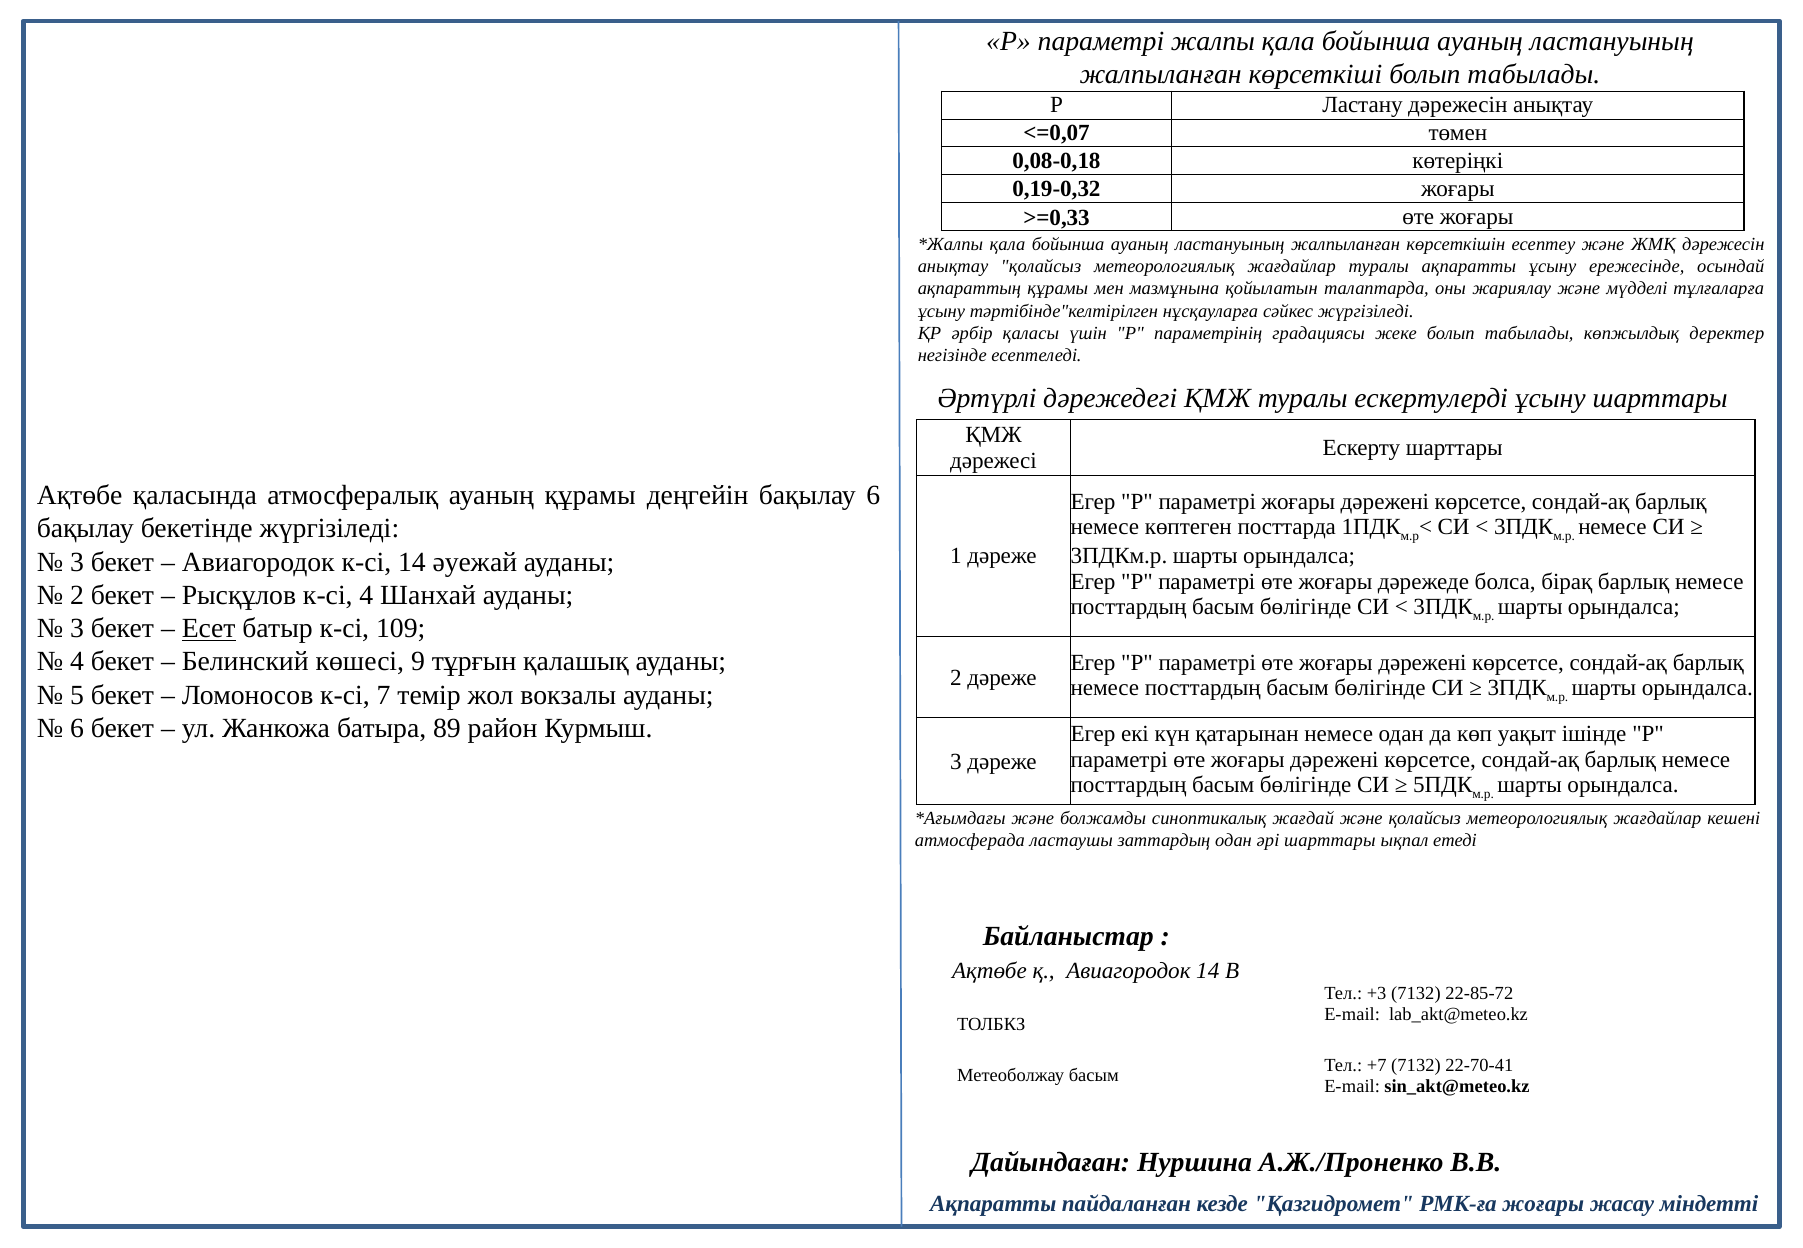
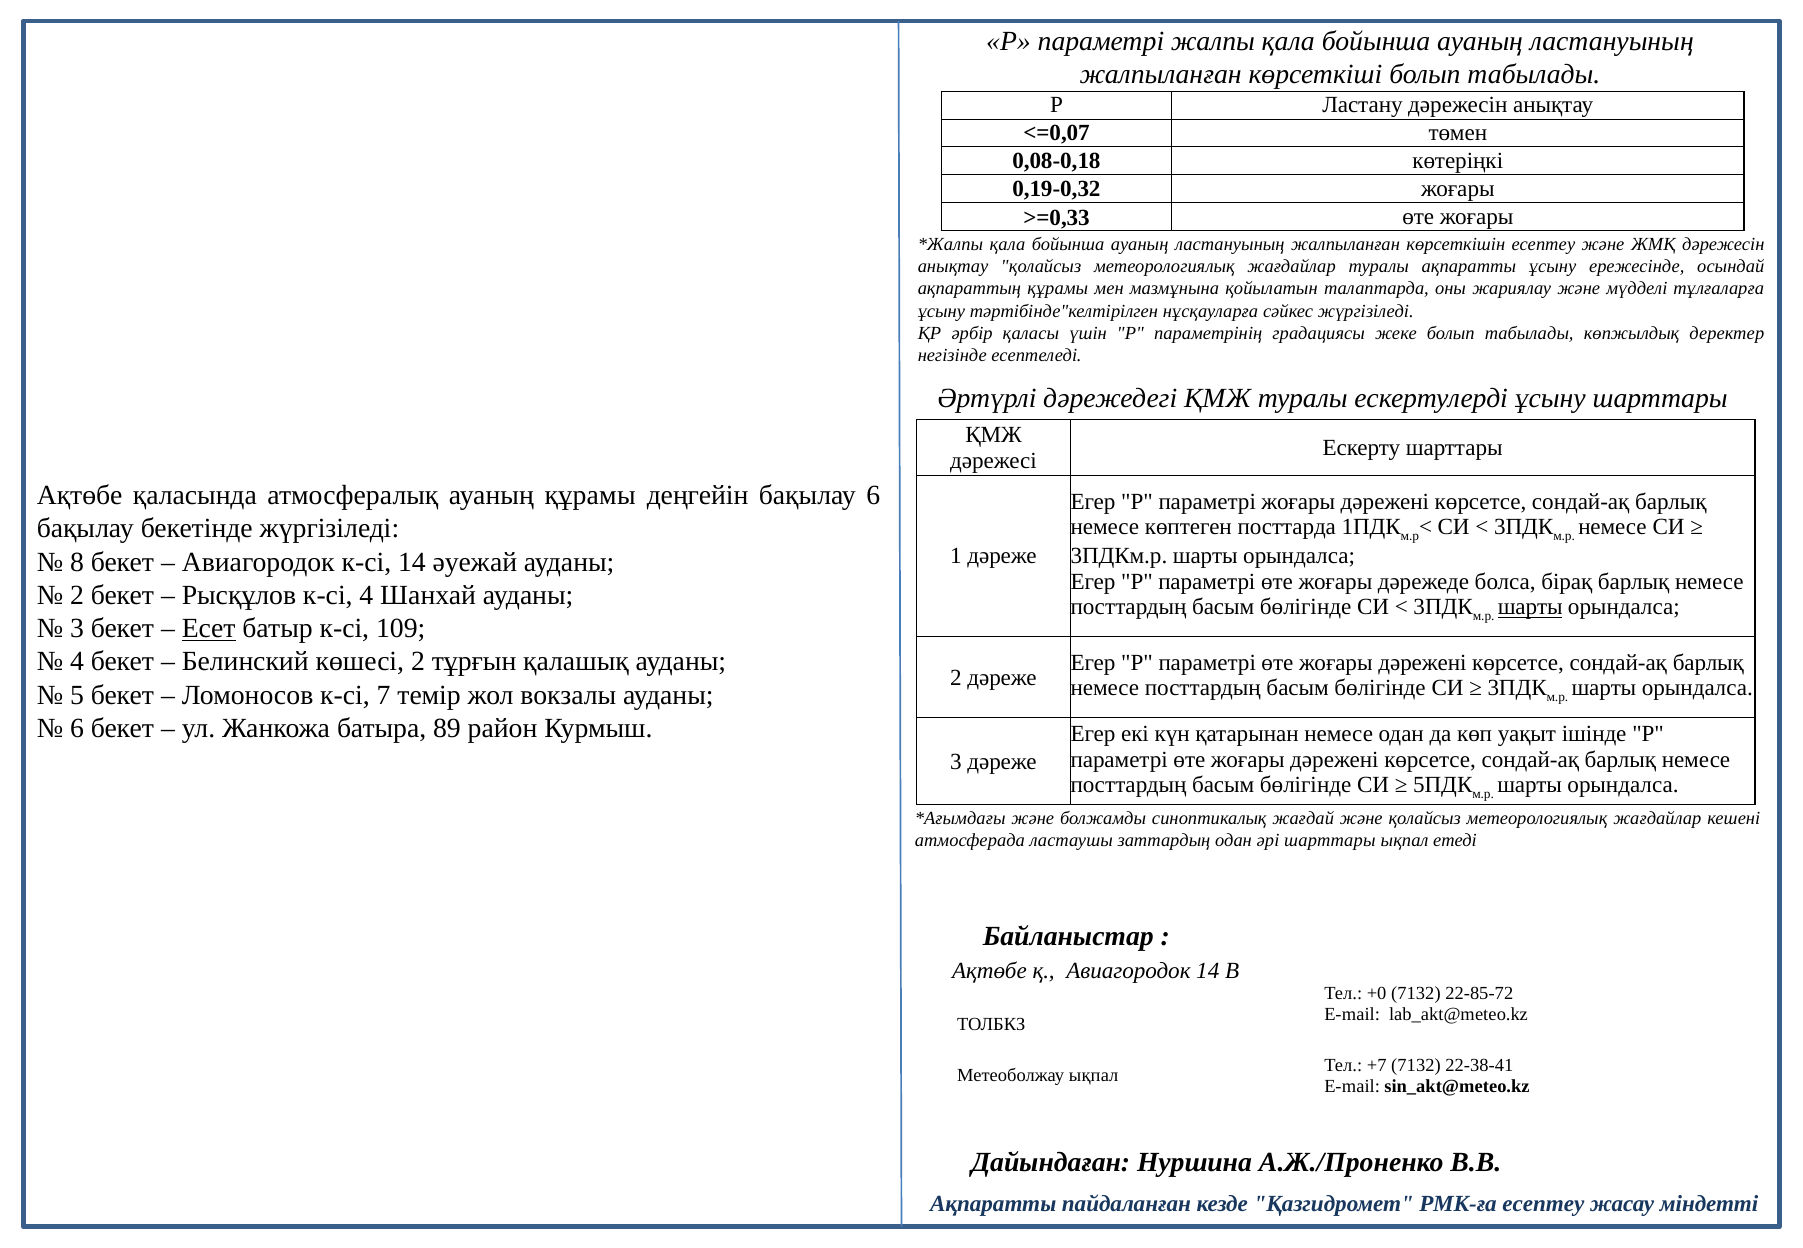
3 at (77, 562): 3 -> 8
шарты at (1530, 607) underline: none -> present
көшесі 9: 9 -> 2
+3: +3 -> +0
22-70-41: 22-70-41 -> 22-38-41
Метеоболжау басым: басым -> ықпал
РМК-ға жоғары: жоғары -> есептеу
